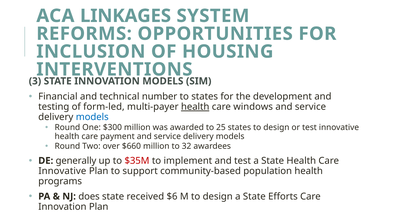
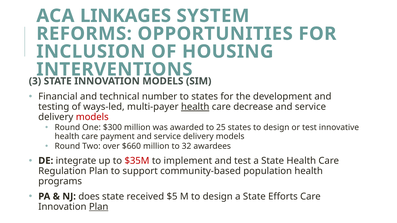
form-led: form-led -> ways-led
windows: windows -> decrease
models at (92, 117) colour: blue -> red
generally: generally -> integrate
Innovative at (62, 171): Innovative -> Regulation
$6: $6 -> $5
Plan at (99, 207) underline: none -> present
